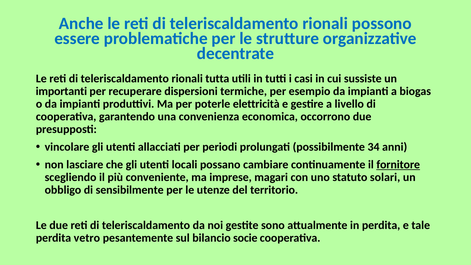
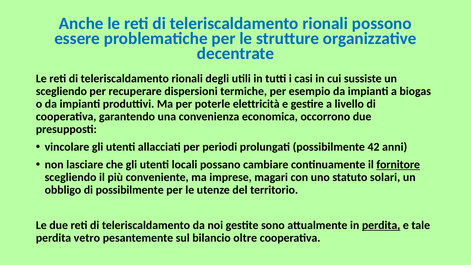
tutta: tutta -> degli
importanti at (61, 91): importanti -> scegliendo
34: 34 -> 42
di sensibilmente: sensibilmente -> possibilmente
perdita at (381, 225) underline: none -> present
socie: socie -> oltre
